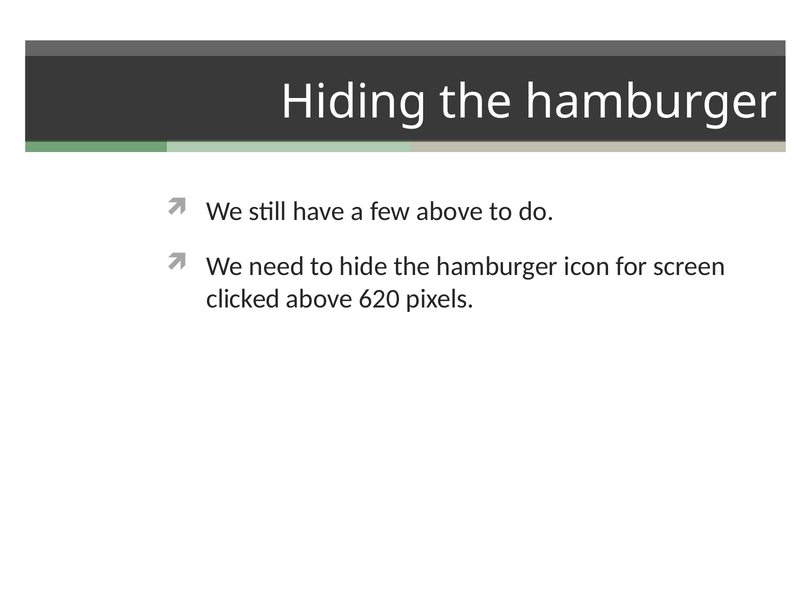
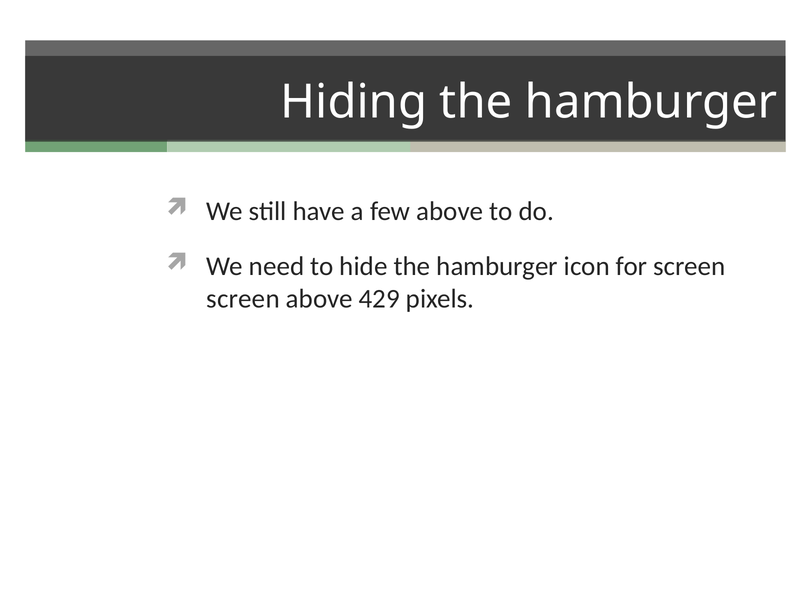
clicked at (243, 299): clicked -> screen
620: 620 -> 429
